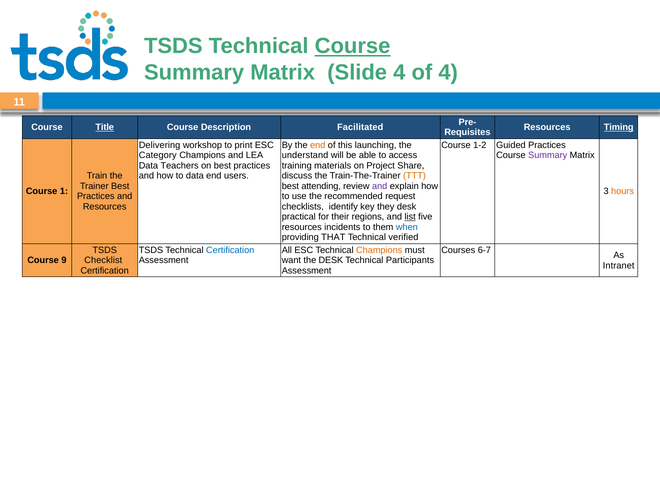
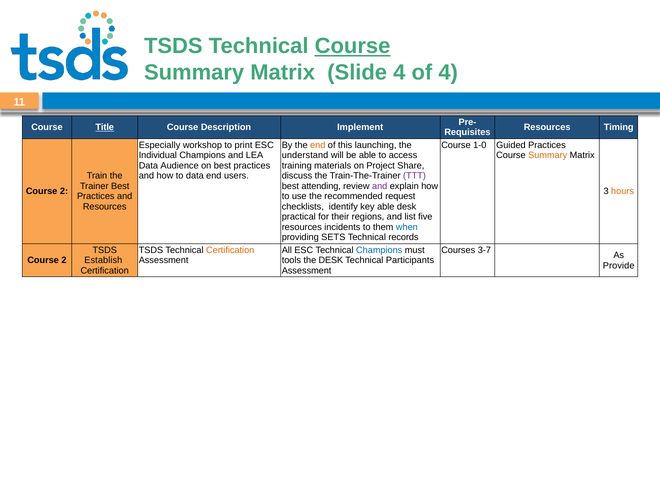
Facilitated: Facilitated -> Implement
Timing underline: present -> none
Delivering: Delivering -> Especially
1-2: 1-2 -> 1-0
Category: Category -> Individual
Summary at (548, 155) colour: purple -> orange
Teachers: Teachers -> Audience
TTT colour: orange -> purple
1 at (64, 191): 1 -> 2
key they: they -> able
list underline: present -> none
THAT: THAT -> SETS
verified: verified -> records
Certification at (230, 250) colour: blue -> orange
Champions at (379, 250) colour: orange -> blue
6-7: 6-7 -> 3-7
9 at (64, 260): 9 -> 2
Checklist: Checklist -> Establish
want: want -> tools
Intranet: Intranet -> Provide
